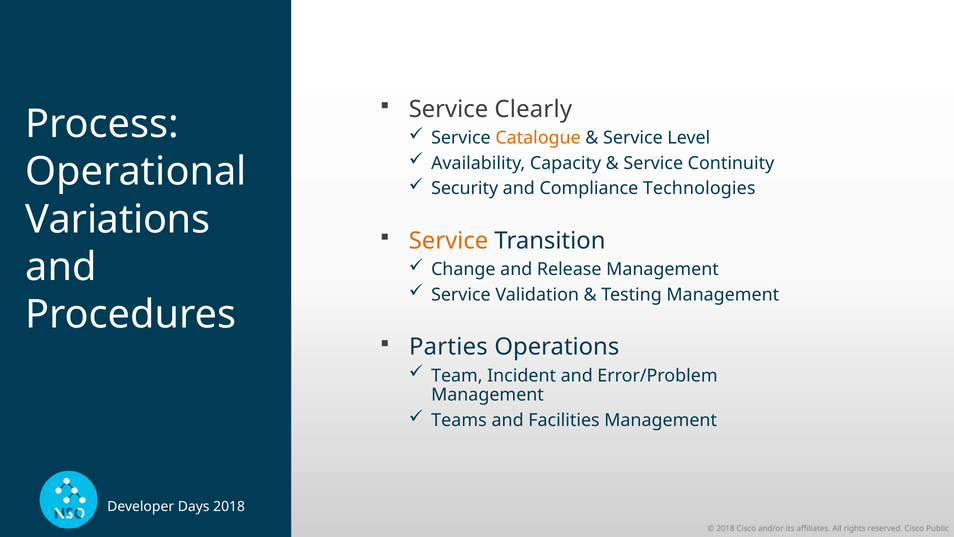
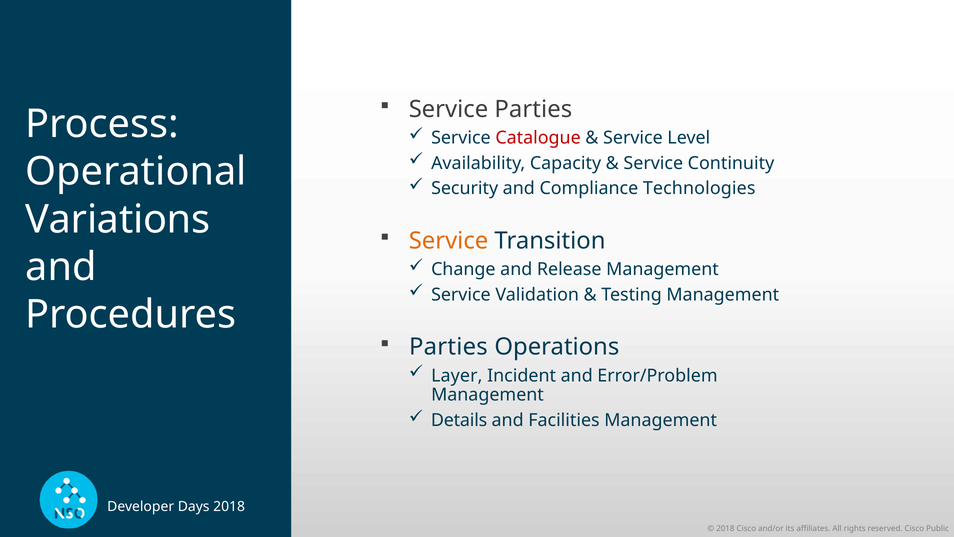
Service Clearly: Clearly -> Parties
Catalogue colour: orange -> red
Team: Team -> Layer
Teams: Teams -> Details
